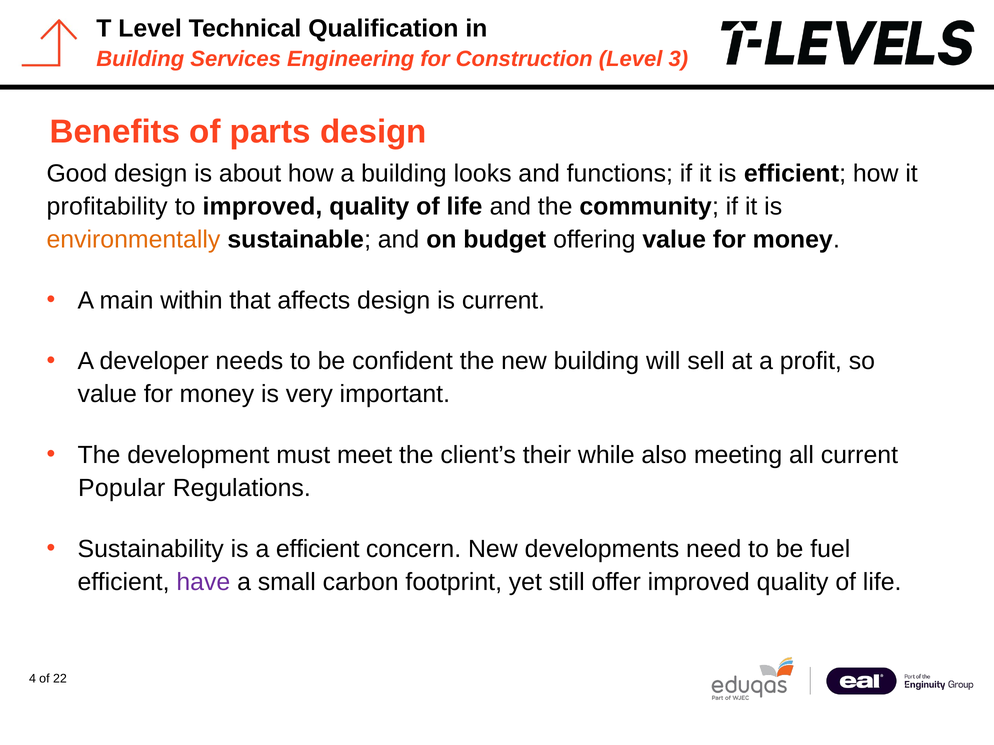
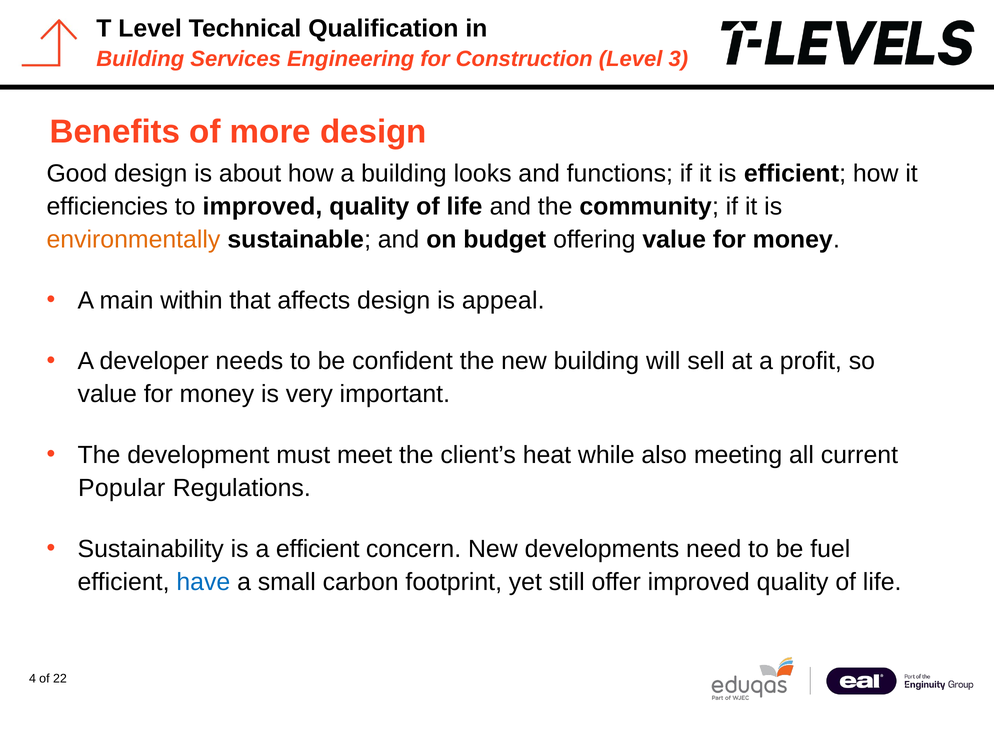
parts: parts -> more
profitability: profitability -> efficiencies
is current: current -> appeal
their: their -> heat
have colour: purple -> blue
